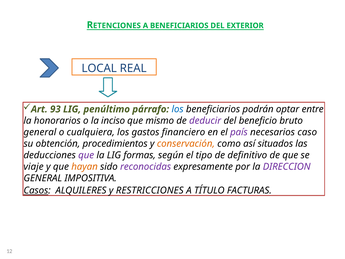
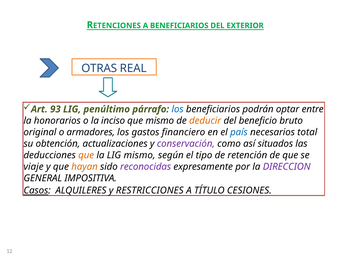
LOCAL: LOCAL -> OTRAS
deducir colour: purple -> orange
general at (40, 132): general -> original
cualquiera: cualquiera -> armadores
país colour: purple -> blue
caso: caso -> total
procedimientos: procedimientos -> actualizaciones
conservación colour: orange -> purple
que at (86, 155) colour: purple -> orange
LIG formas: formas -> mismo
definitivo: definitivo -> retención
FACTURAS: FACTURAS -> CESIONES
